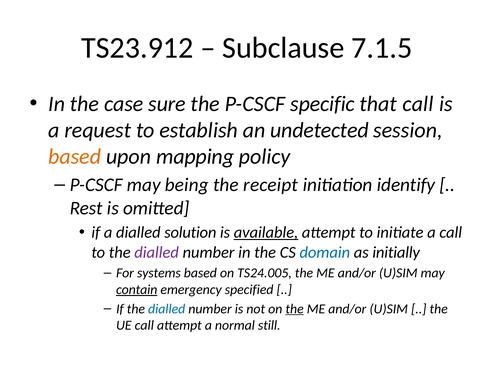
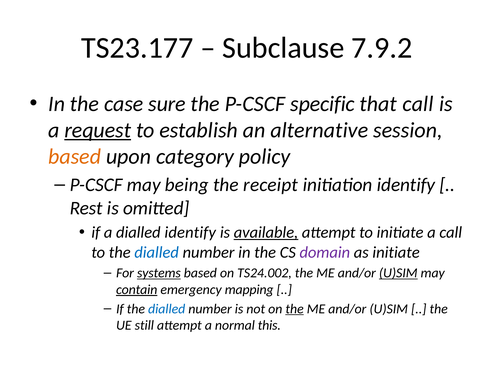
TS23.912: TS23.912 -> TS23.177
7.1.5: 7.1.5 -> 7.9.2
request underline: none -> present
undetected: undetected -> alternative
mapping: mapping -> category
dialled solution: solution -> identify
dialled at (157, 252) colour: purple -> blue
domain colour: blue -> purple
as initially: initially -> initiate
systems underline: none -> present
TS24.005: TS24.005 -> TS24.002
U)SIM at (398, 273) underline: none -> present
specified: specified -> mapping
UE call: call -> still
still: still -> this
